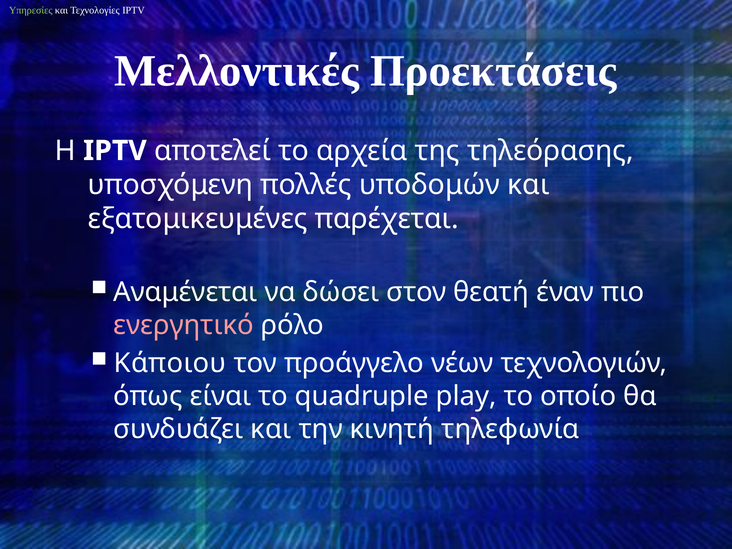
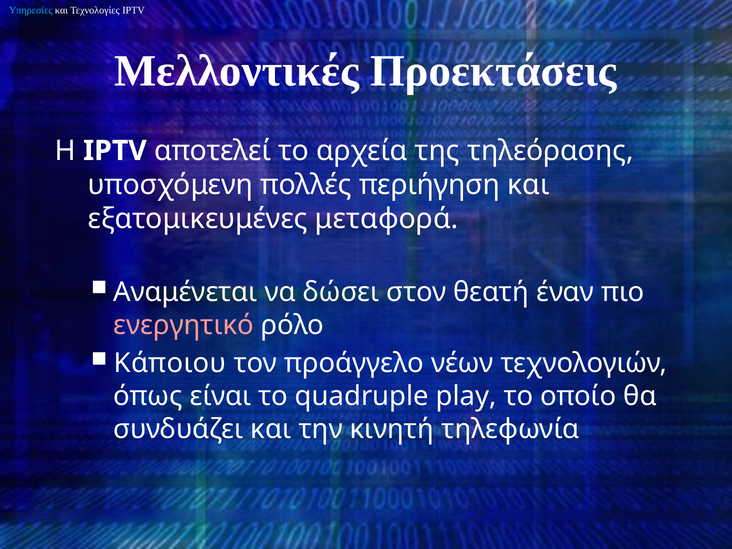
Υπηρεσίες colour: light green -> light blue
υποδομών: υποδομών -> περιήγηση
παρέχεται: παρέχεται -> μεταφορά
